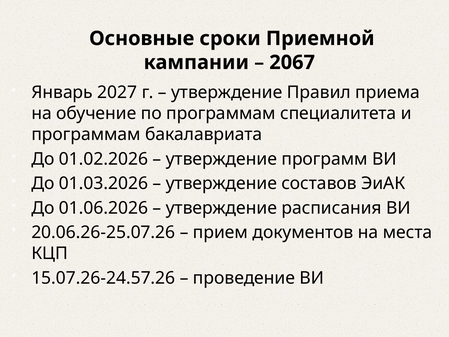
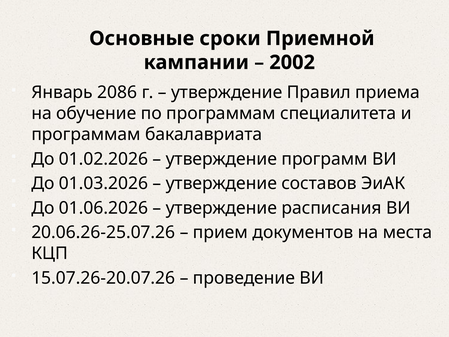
2067: 2067 -> 2002
2027: 2027 -> 2086
15.07.26-24.57.26: 15.07.26-24.57.26 -> 15.07.26-20.07.26
